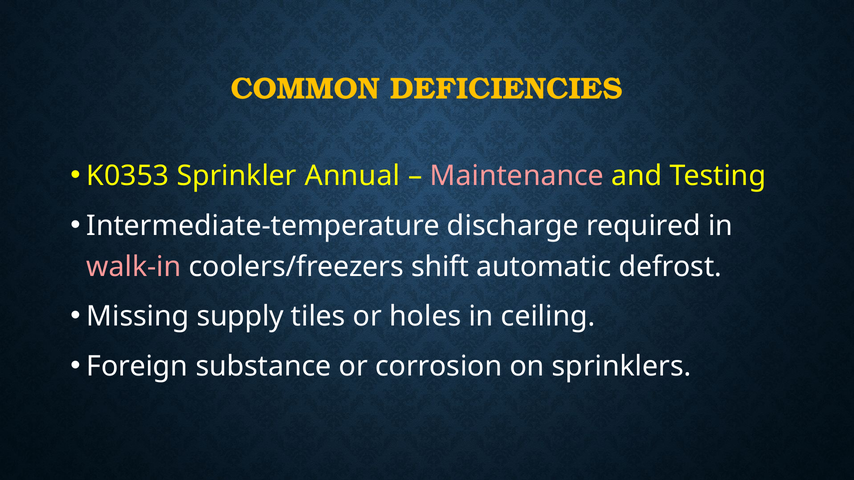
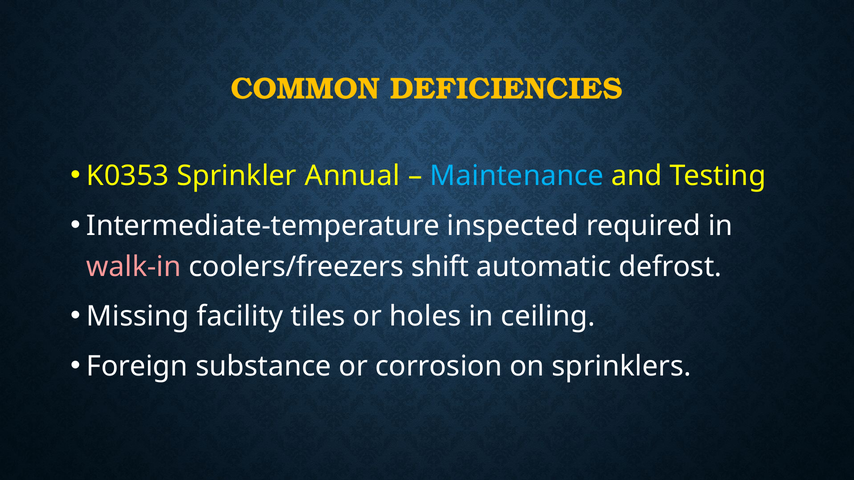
Maintenance colour: pink -> light blue
discharge: discharge -> inspected
supply: supply -> facility
